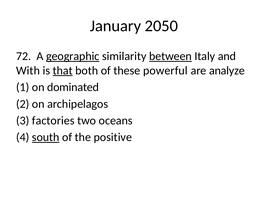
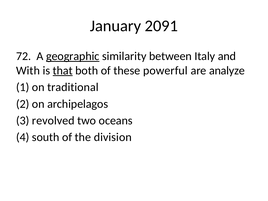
2050: 2050 -> 2091
between underline: present -> none
dominated: dominated -> traditional
factories: factories -> revolved
south underline: present -> none
positive: positive -> division
